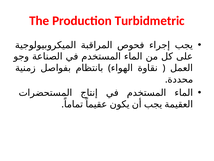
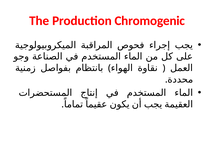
Turbidmetric: Turbidmetric -> Chromogenic
